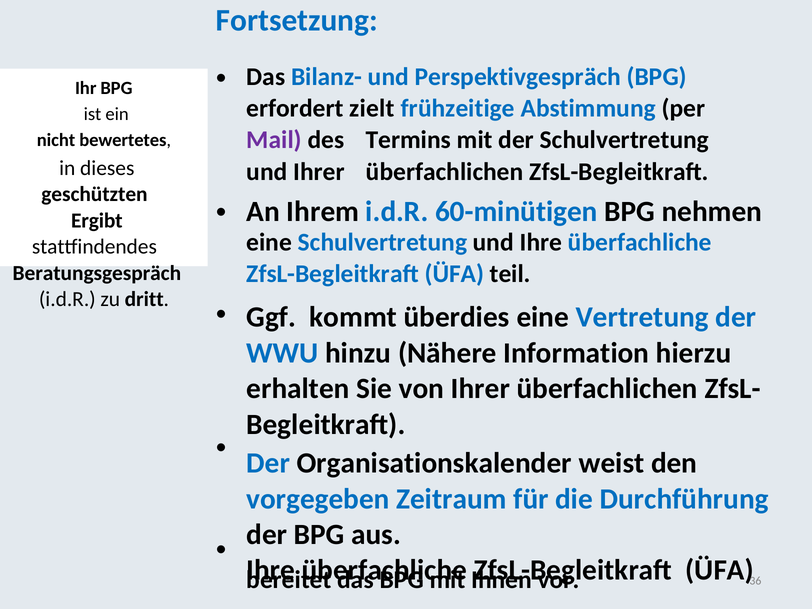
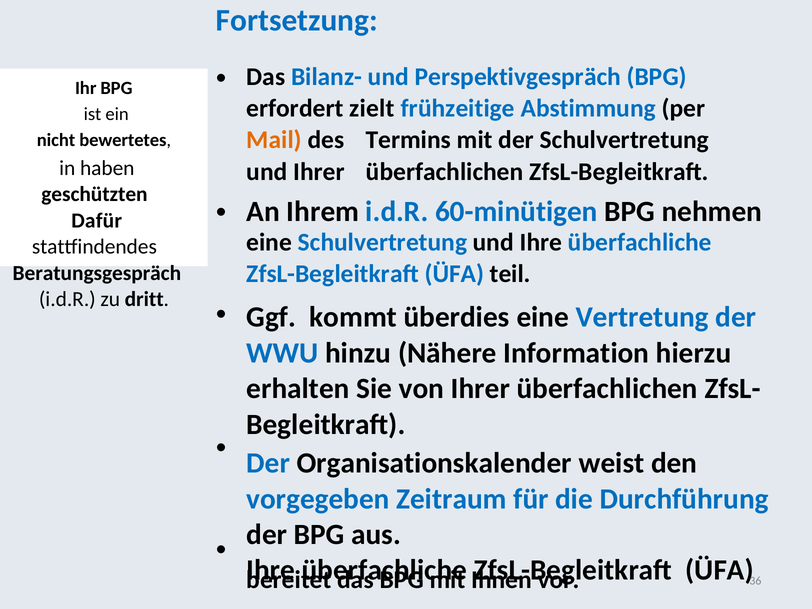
Mail colour: purple -> orange
dieses: dieses -> haben
Ergibt: Ergibt -> Dafür
